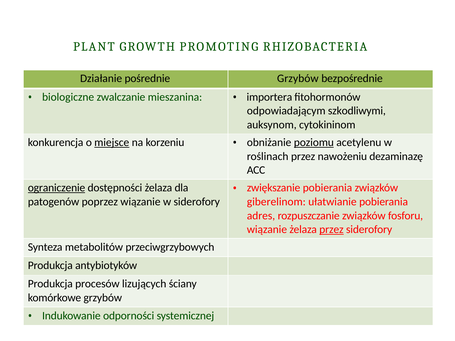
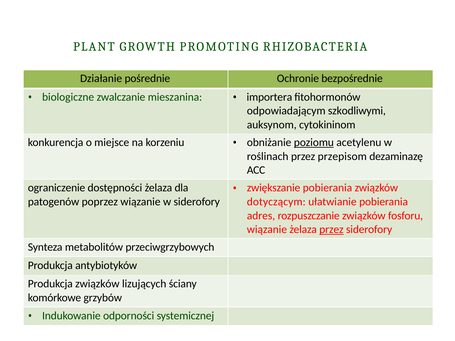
pośrednie Grzybów: Grzybów -> Ochronie
miejsce underline: present -> none
nawożeniu: nawożeniu -> przepisom
ograniczenie underline: present -> none
giberelinom: giberelinom -> dotyczącym
Produkcja procesów: procesów -> związków
